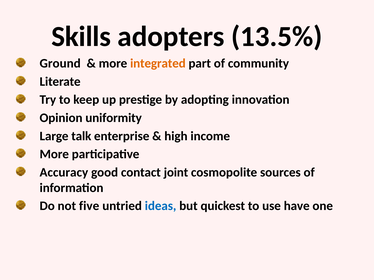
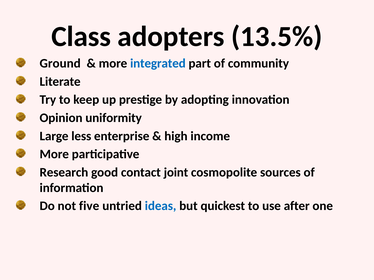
Skills: Skills -> Class
integrated colour: orange -> blue
talk: talk -> less
Accuracy: Accuracy -> Research
have: have -> after
